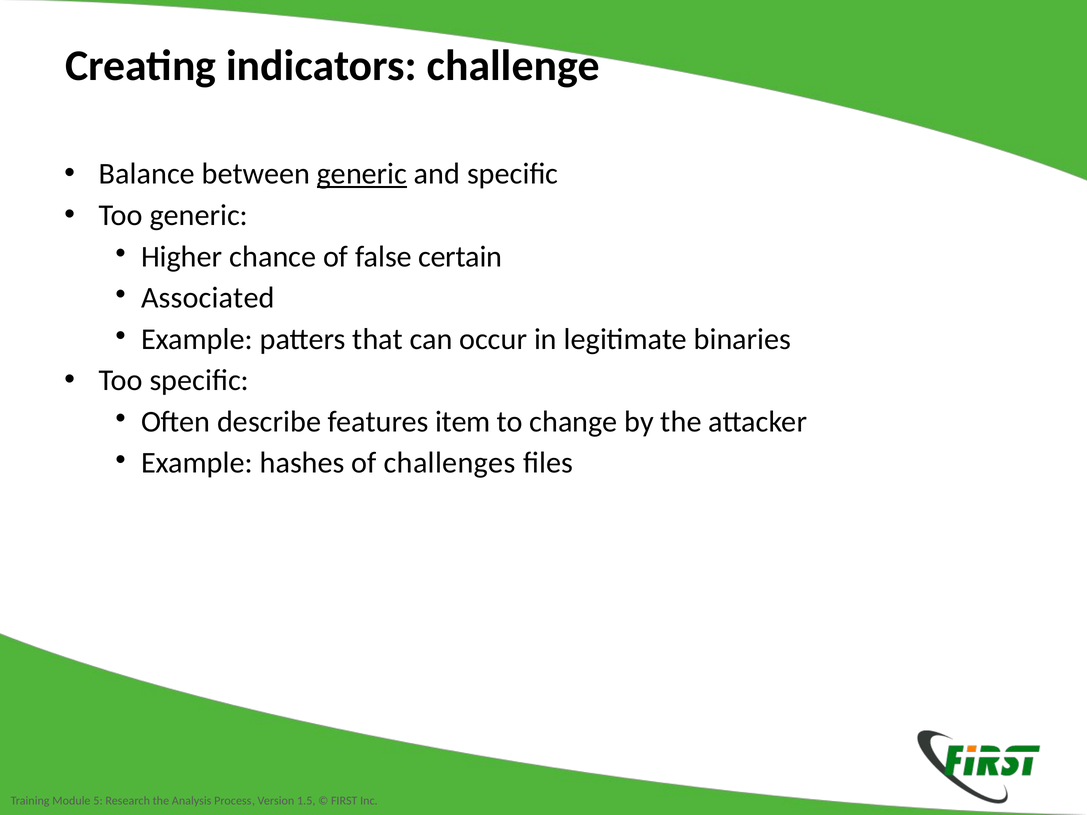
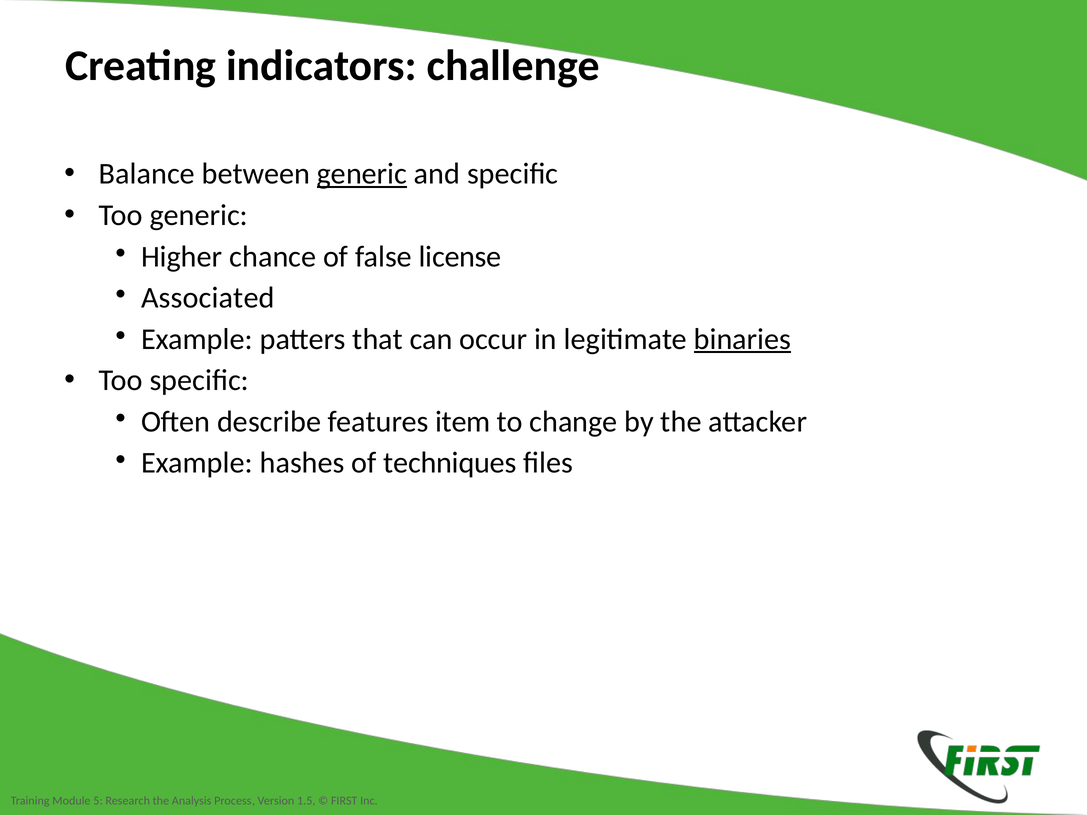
certain: certain -> license
binaries underline: none -> present
challenges: challenges -> techniques
